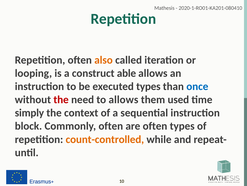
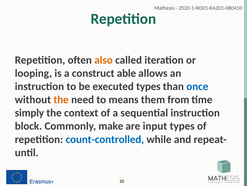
the at (61, 99) colour: red -> orange
to allows: allows -> means
used: used -> from
Commonly often: often -> make
are often: often -> input
count-controlled colour: orange -> blue
